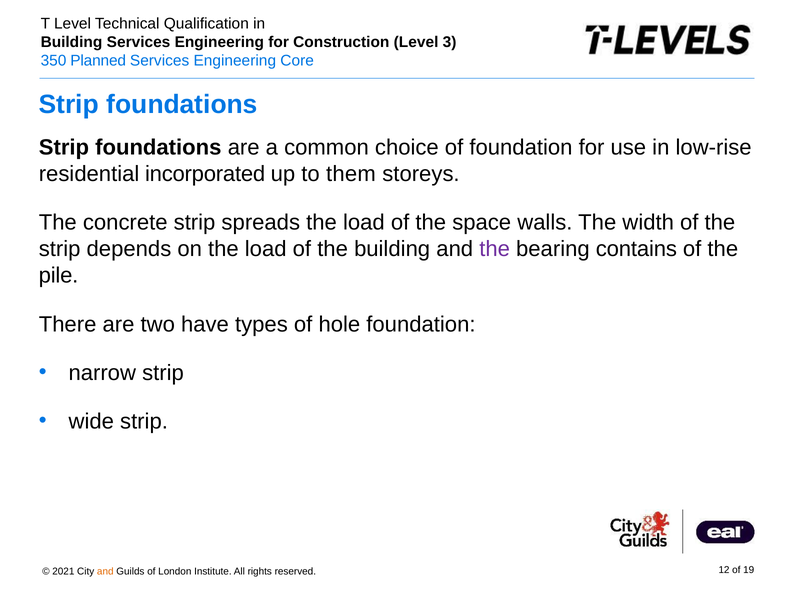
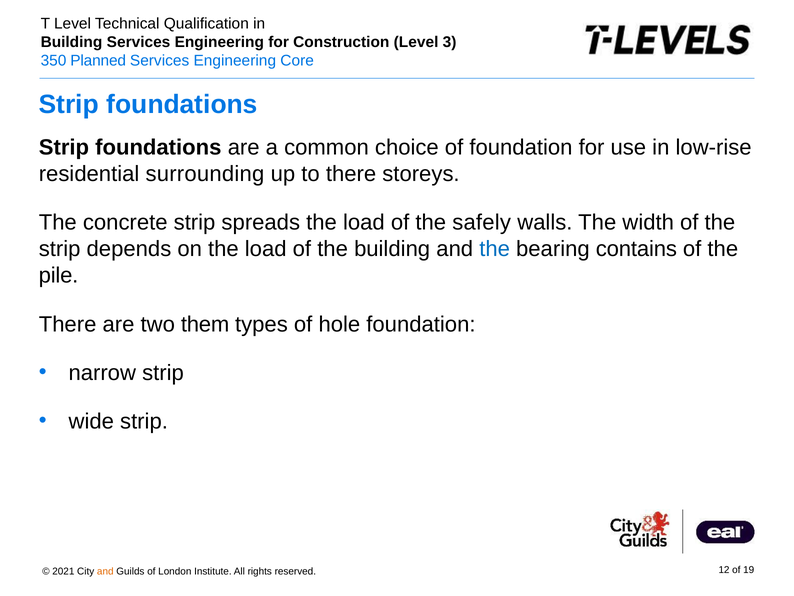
incorporated: incorporated -> surrounding
to them: them -> there
space: space -> safely
the at (495, 249) colour: purple -> blue
have: have -> them
